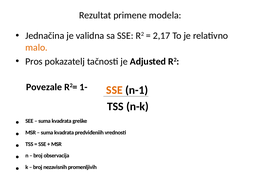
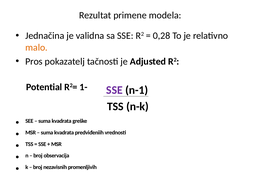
2,17: 2,17 -> 0,28
Povezale: Povezale -> Potential
SSE at (114, 90) colour: orange -> purple
